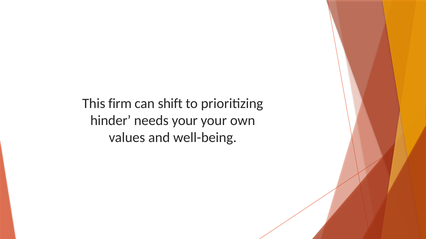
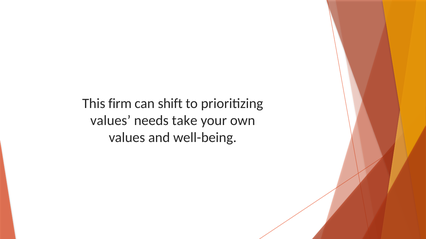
hinder at (111, 121): hinder -> values
needs your: your -> take
